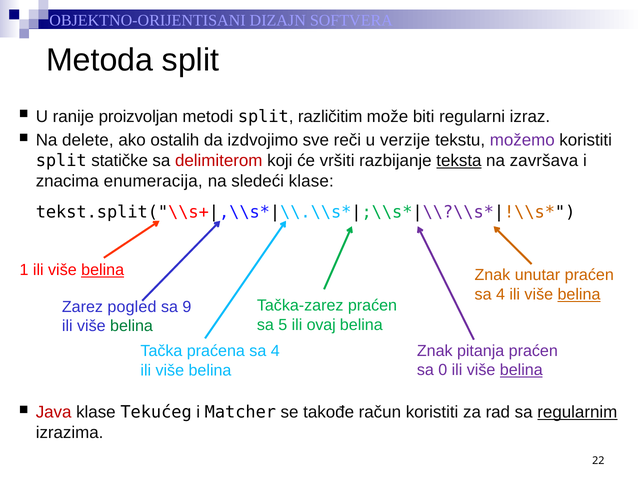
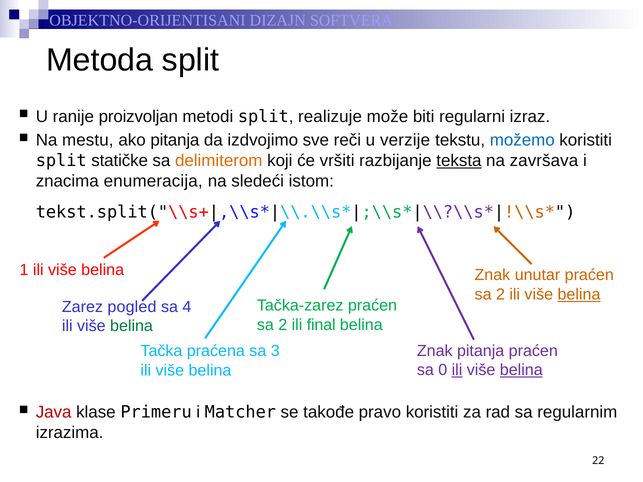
različitim: različitim -> realizuje
delete: delete -> mestu
ako ostalih: ostalih -> pitanja
možemo colour: purple -> blue
delimiterom colour: red -> orange
sledeći klase: klase -> istom
belina at (103, 270) underline: present -> none
4 at (500, 295): 4 -> 2
9: 9 -> 4
5 at (283, 325): 5 -> 2
ovaj: ovaj -> final
praćena sa 4: 4 -> 3
ili at (457, 370) underline: none -> present
Tekućeg: Tekućeg -> Primeru
račun: račun -> pravo
regularnim underline: present -> none
